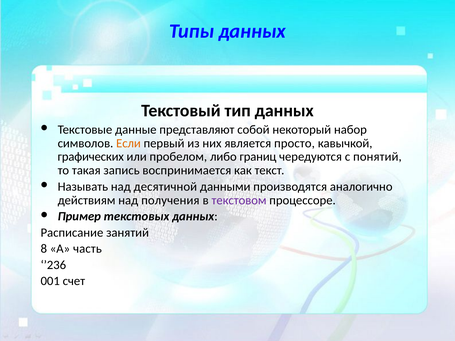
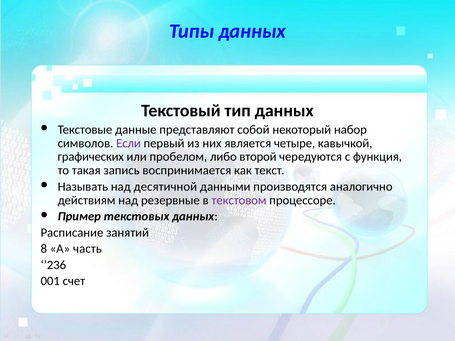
Если colour: orange -> purple
просто: просто -> четыре
границ: границ -> второй
понятий: понятий -> функция
получения: получения -> резервные
